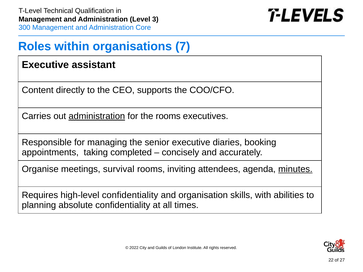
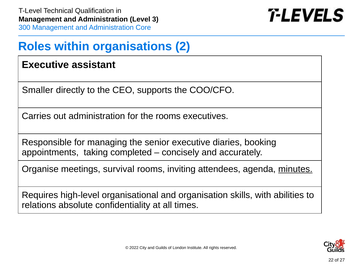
7: 7 -> 2
Content: Content -> Smaller
administration at (97, 116) underline: present -> none
high-level confidentiality: confidentiality -> organisational
planning: planning -> relations
